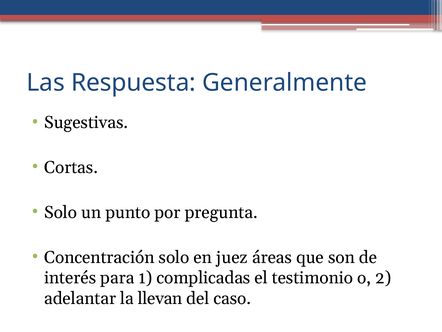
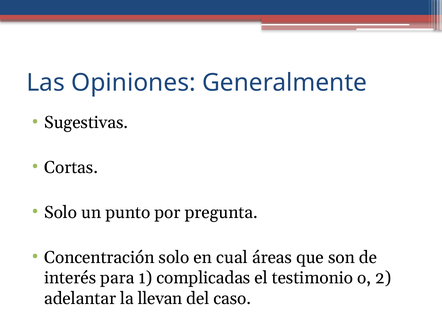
Respuesta: Respuesta -> Opiniones
juez: juez -> cual
